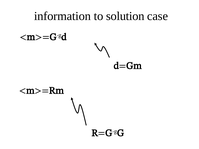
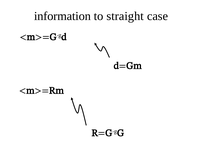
solution: solution -> straight
